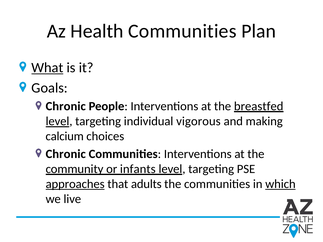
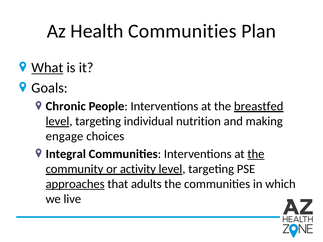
vigorous: vigorous -> nutrition
calcium: calcium -> engage
Chronic at (66, 154): Chronic -> Integral
the at (256, 154) underline: none -> present
infants: infants -> activity
which underline: present -> none
